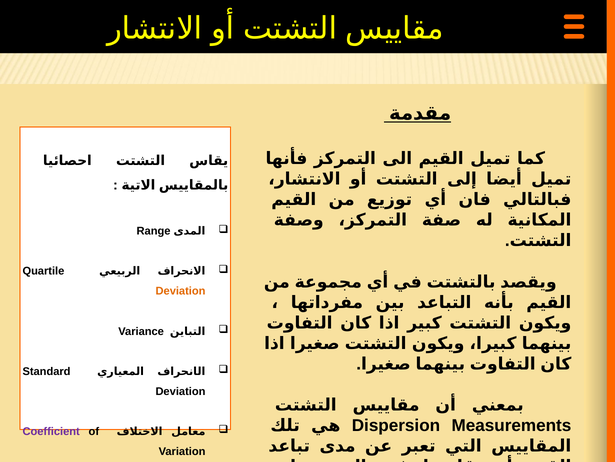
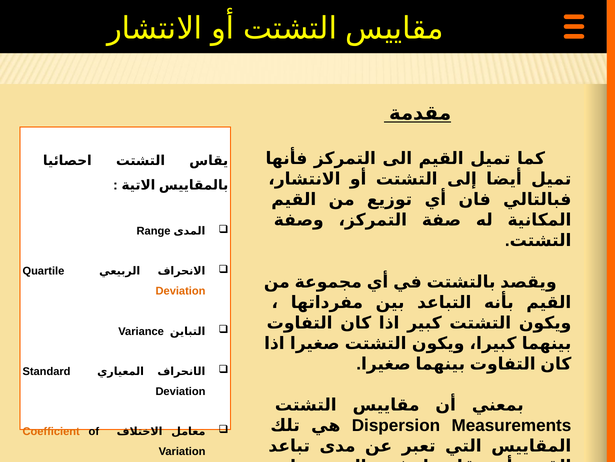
Coefficient colour: purple -> orange
